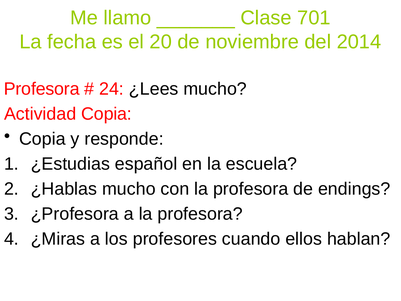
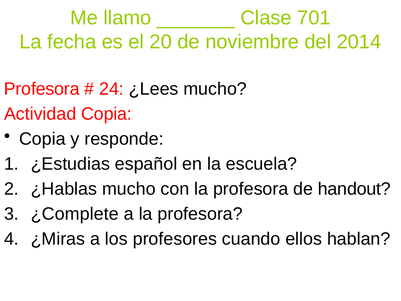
endings: endings -> handout
¿Profesora: ¿Profesora -> ¿Complete
